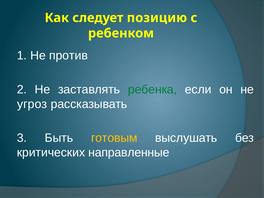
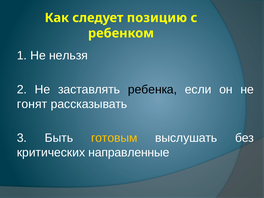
против: против -> нельзя
ребенка colour: green -> black
угроз: угроз -> гонят
